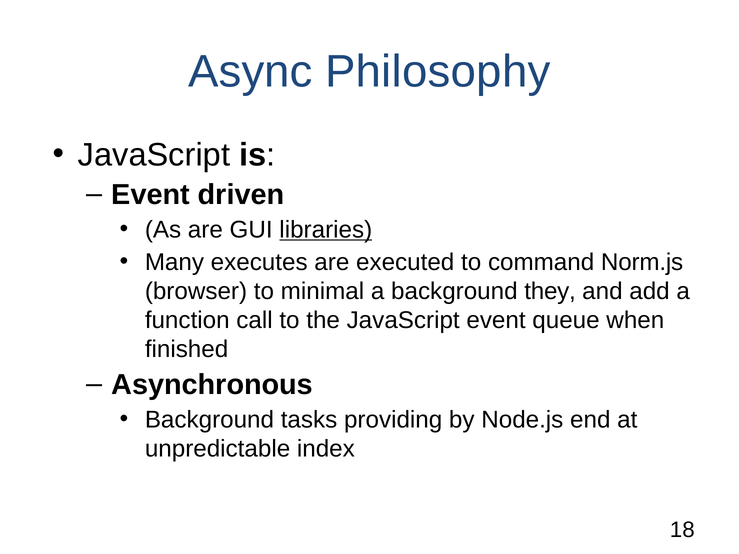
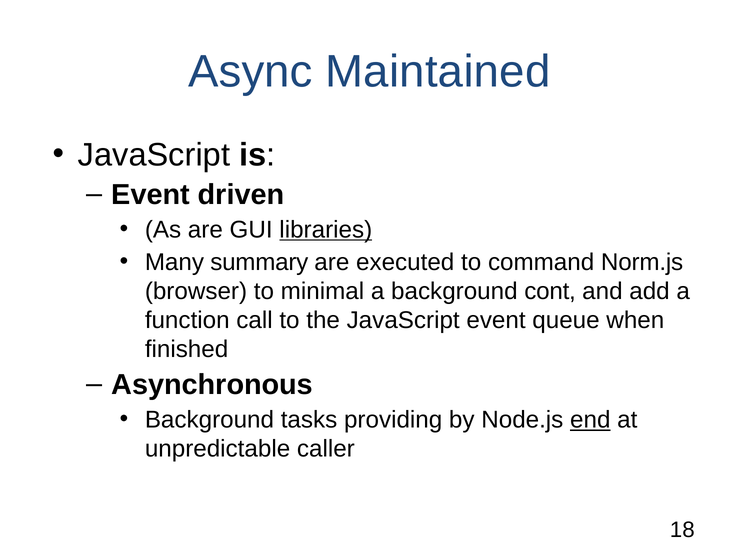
Philosophy: Philosophy -> Maintained
executes: executes -> summary
they: they -> cont
end underline: none -> present
index: index -> caller
